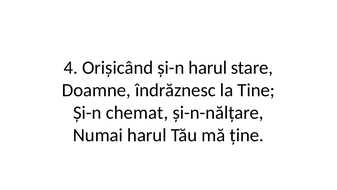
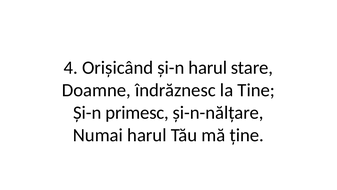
chemat: chemat -> primesc
